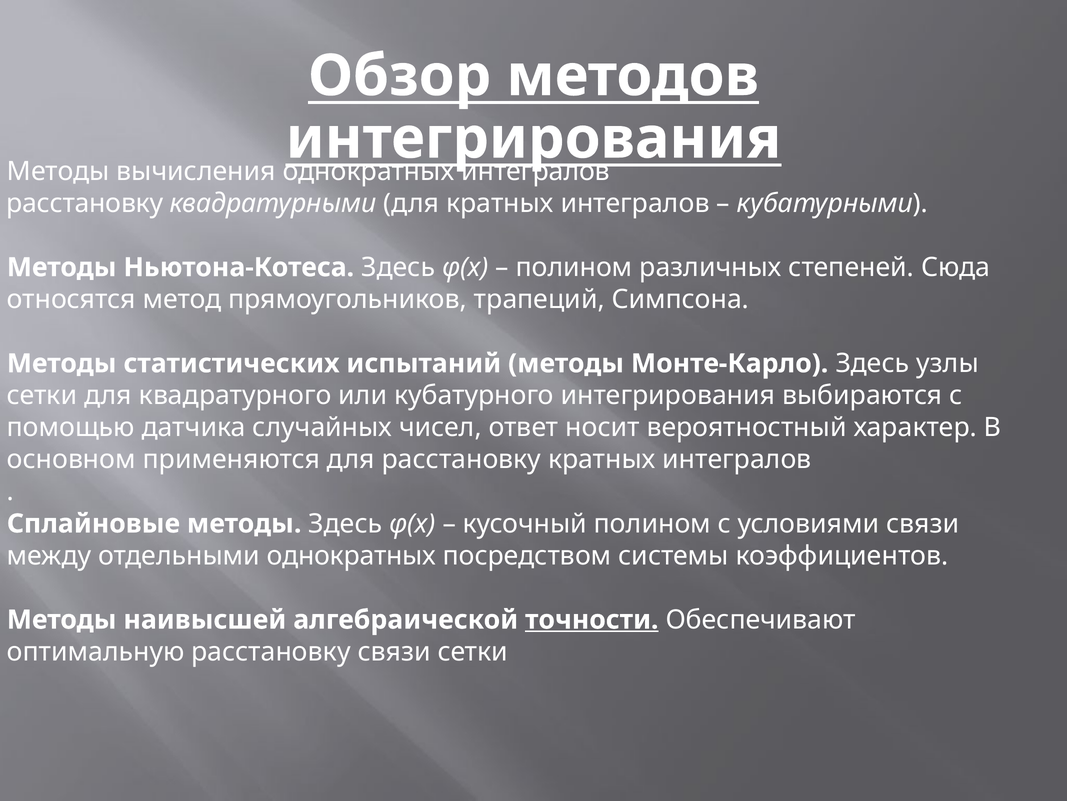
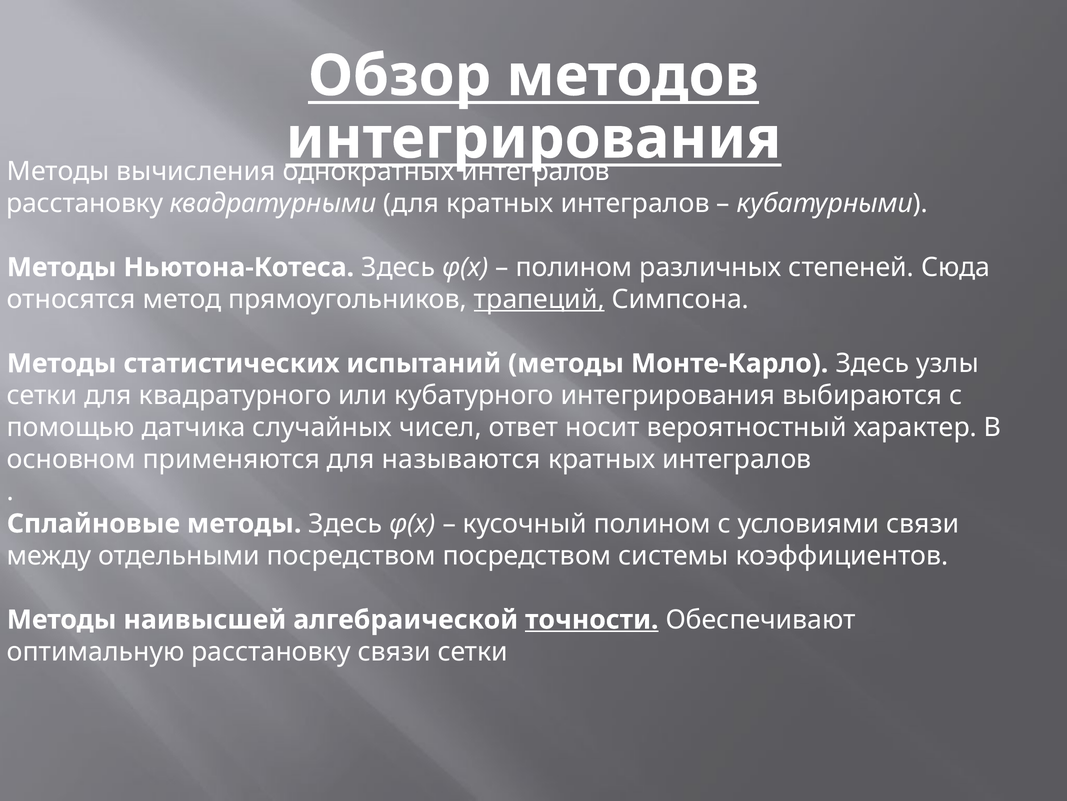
трапеций underline: none -> present
для расстановку: расстановку -> называются
отдельными однократных: однократных -> посредством
